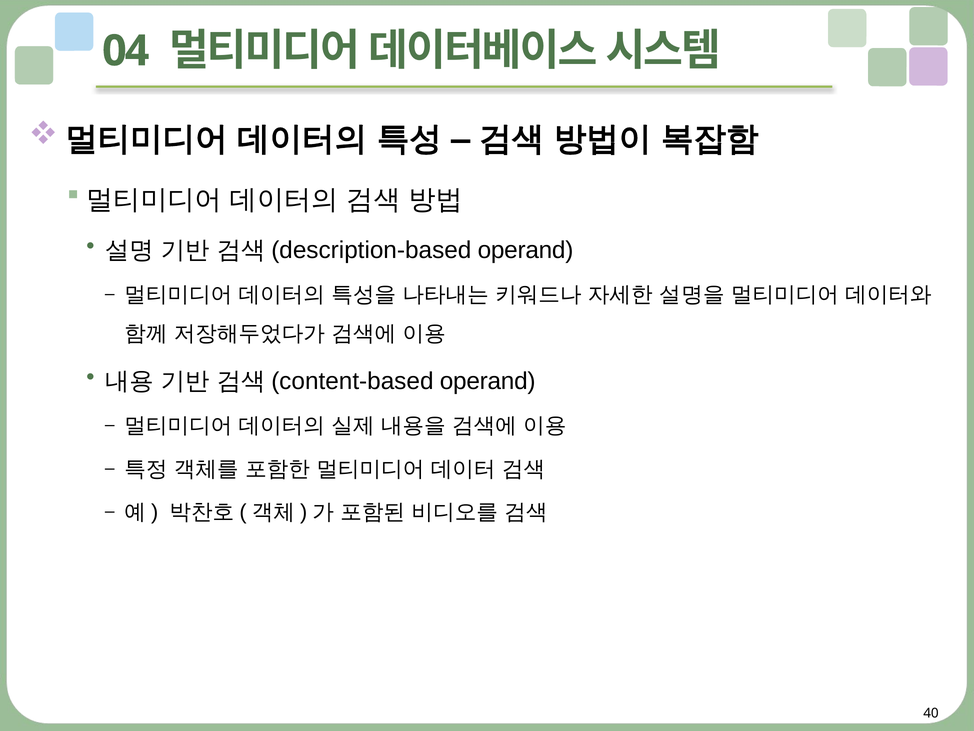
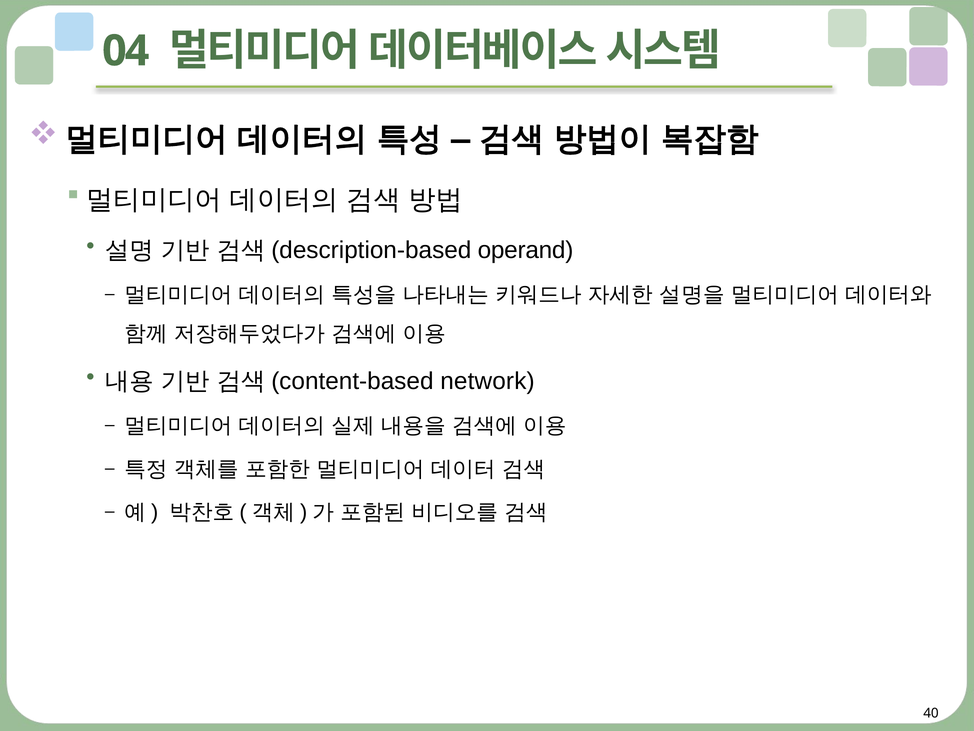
operand at (488, 381): operand -> network
